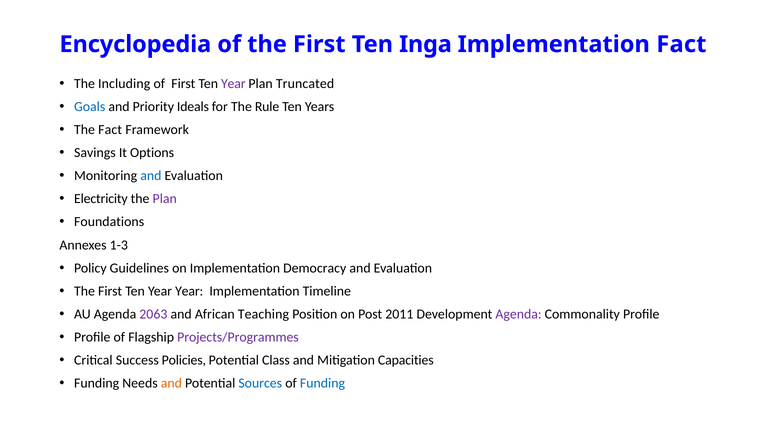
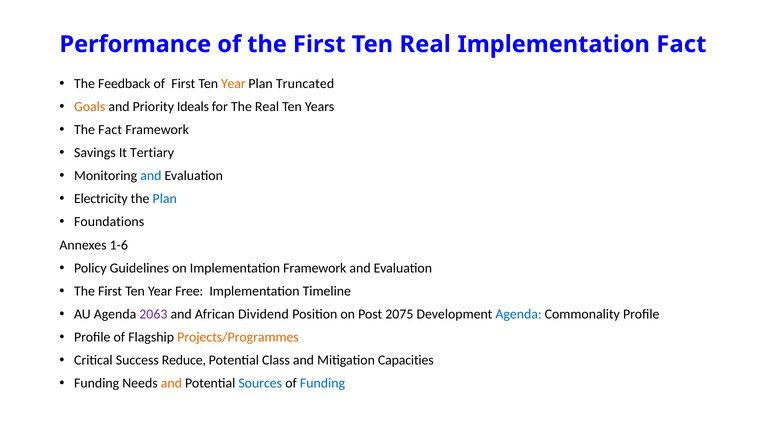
Encyclopedia: Encyclopedia -> Performance
Ten Inga: Inga -> Real
Including: Including -> Feedback
Year at (233, 83) colour: purple -> orange
Goals colour: blue -> orange
The Rule: Rule -> Real
Options: Options -> Tertiary
Plan at (165, 199) colour: purple -> blue
1-3: 1-3 -> 1-6
Implementation Democracy: Democracy -> Framework
Year Year: Year -> Free
Teaching: Teaching -> Dividend
2011: 2011 -> 2075
Agenda at (519, 314) colour: purple -> blue
Projects/Programmes colour: purple -> orange
Policies: Policies -> Reduce
